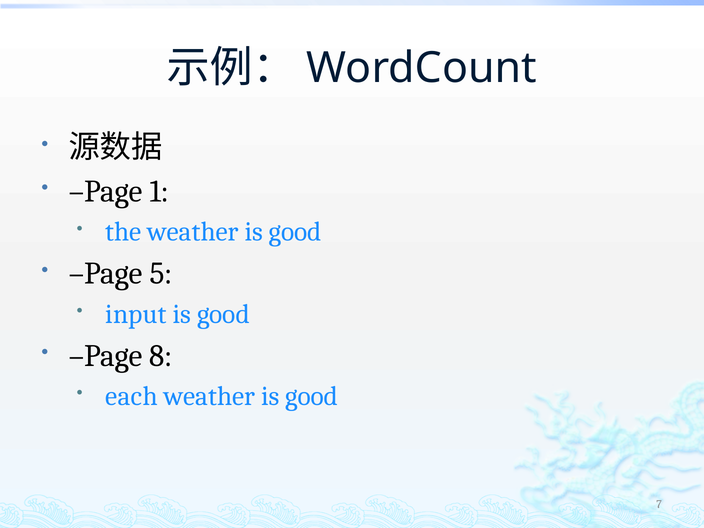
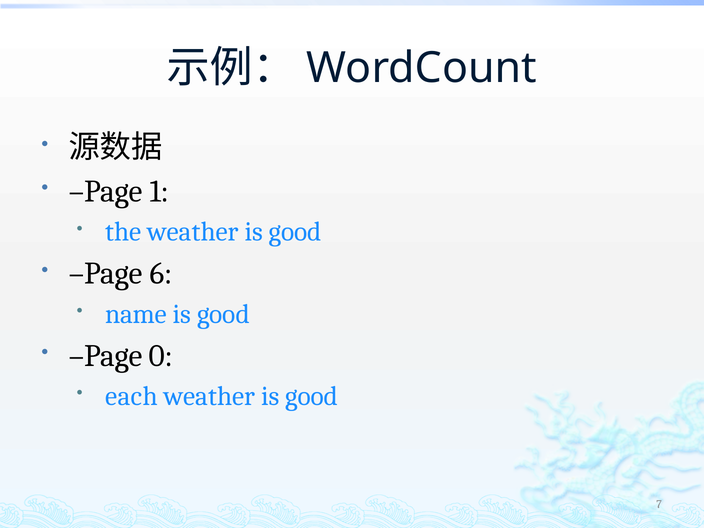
5: 5 -> 6
input: input -> name
8: 8 -> 0
